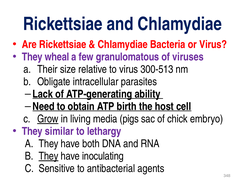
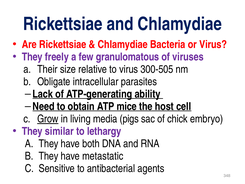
wheal: wheal -> freely
300-513: 300-513 -> 300-505
birth: birth -> mice
They at (49, 156) underline: present -> none
inoculating: inoculating -> metastatic
